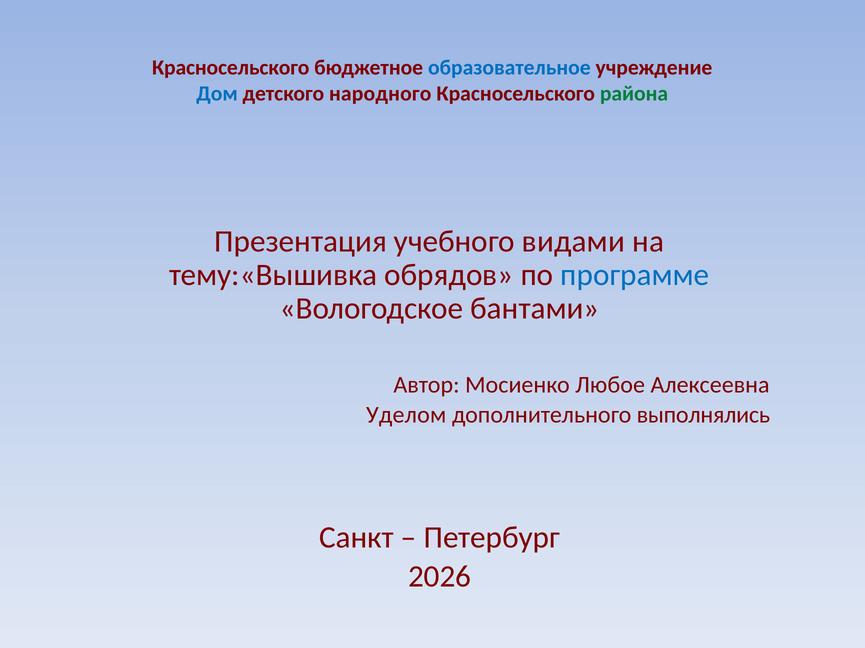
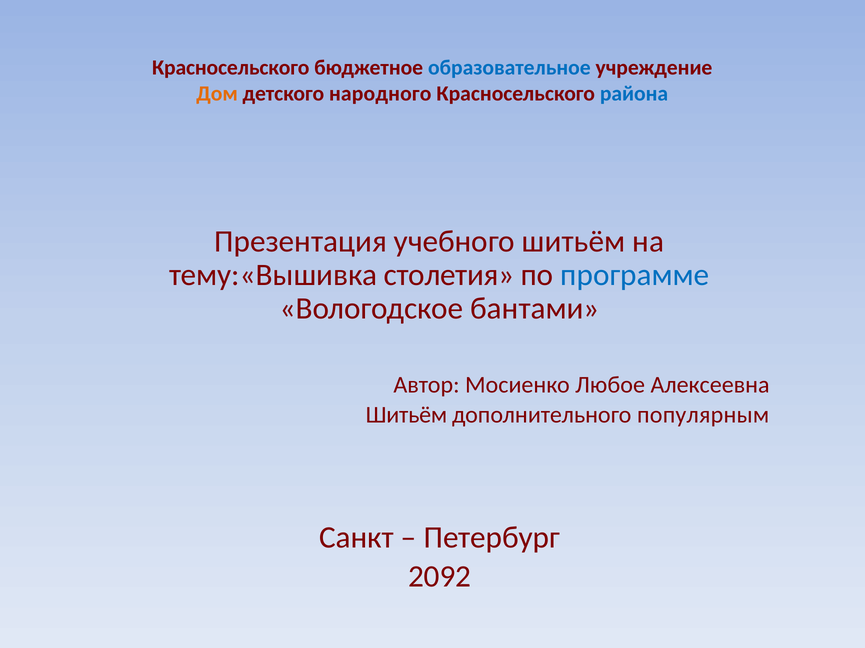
Дом colour: blue -> orange
района colour: green -> blue
учебного видами: видами -> шитьём
обрядов: обрядов -> столетия
Уделом at (406, 415): Уделом -> Шитьём
выполнялись: выполнялись -> популярным
2026: 2026 -> 2092
